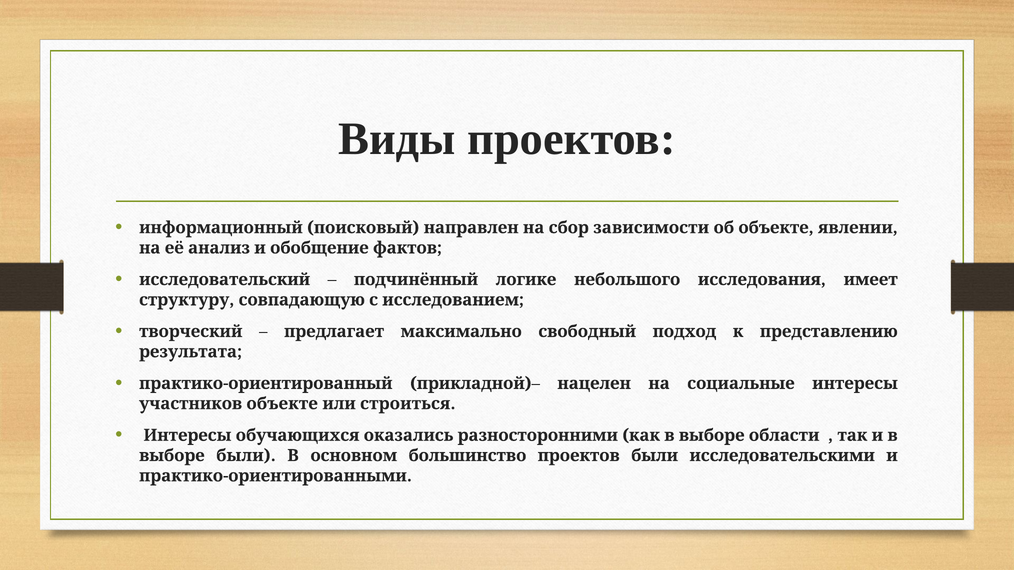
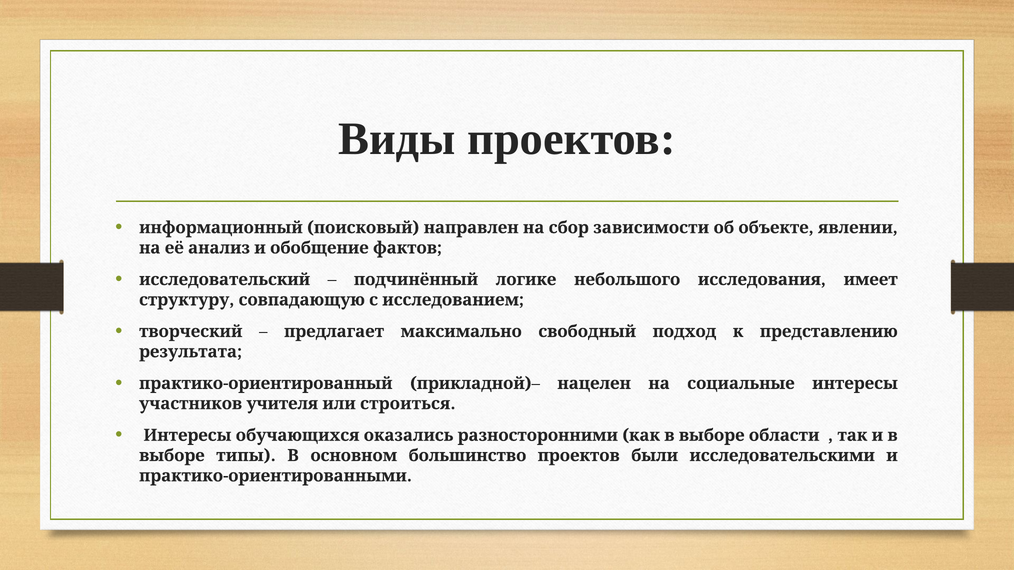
участников объекте: объекте -> учителя
выборе были: были -> типы
